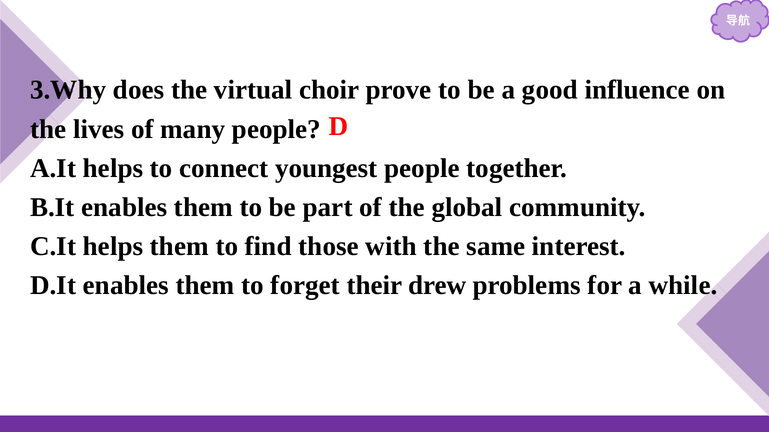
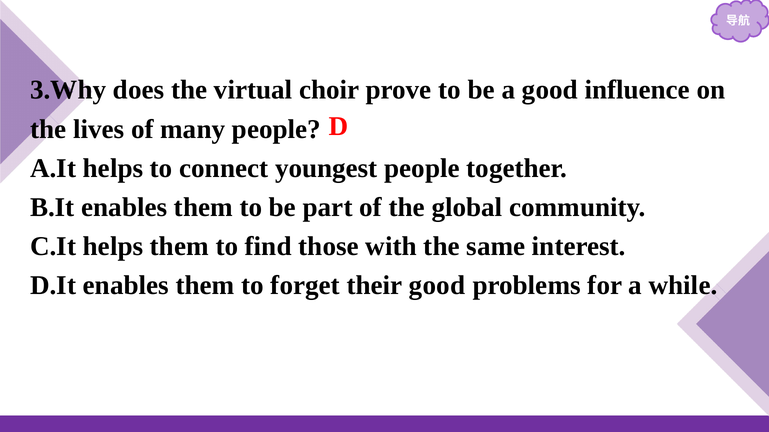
their drew: drew -> good
